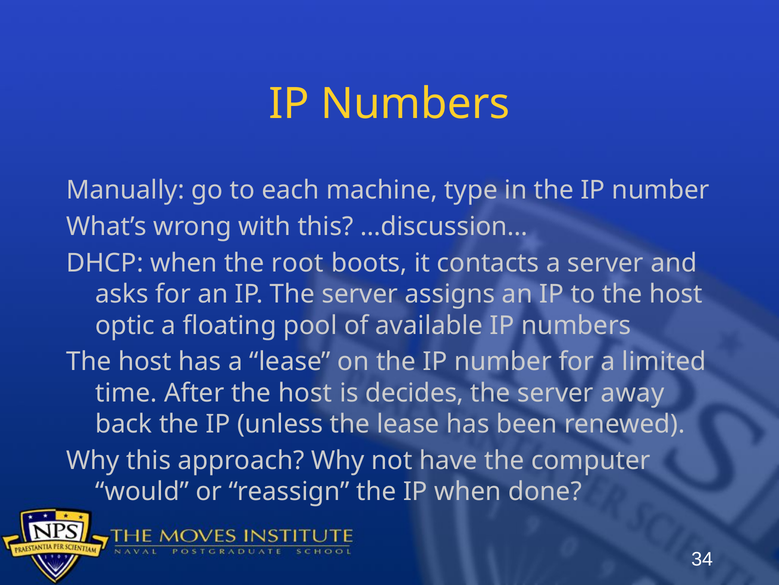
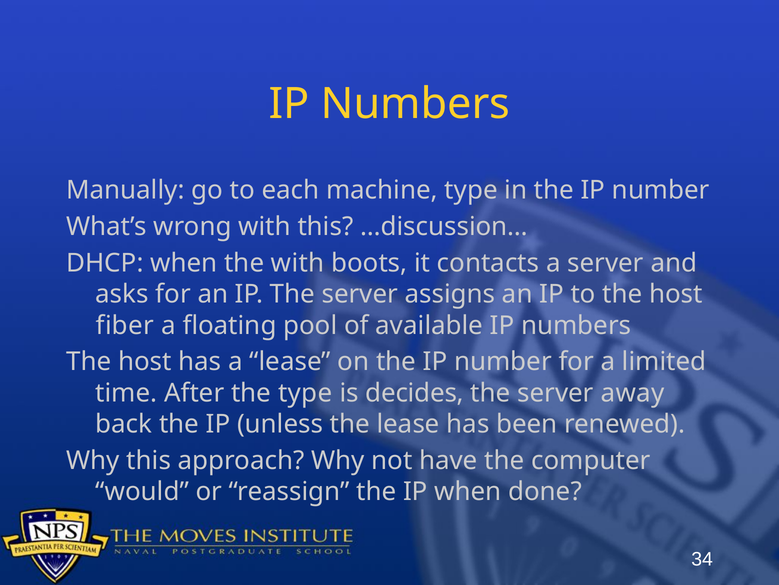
the root: root -> with
optic: optic -> fiber
After the host: host -> type
